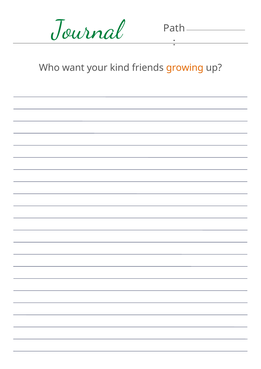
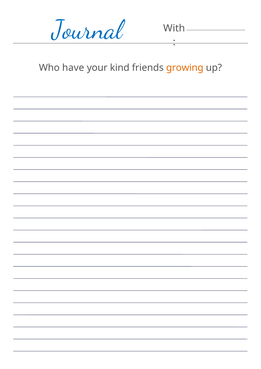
Journal colour: green -> blue
Path: Path -> With
want: want -> have
